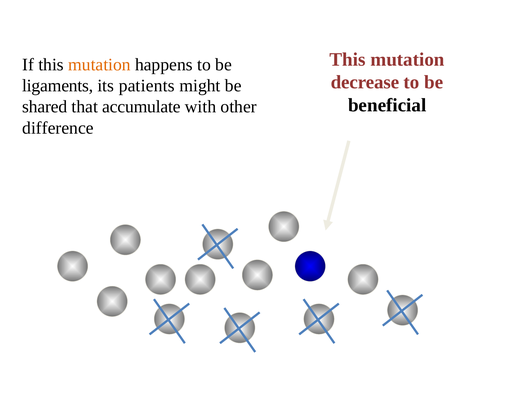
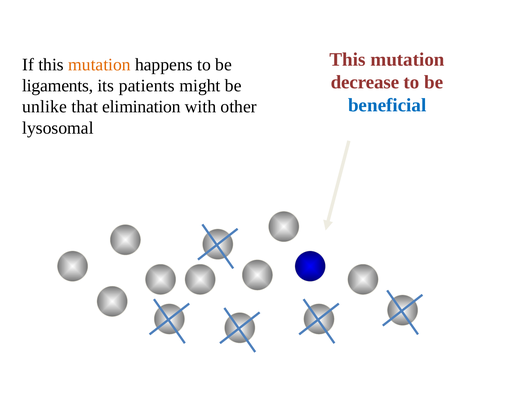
beneficial colour: black -> blue
shared: shared -> unlike
accumulate: accumulate -> elimination
difference: difference -> lysosomal
